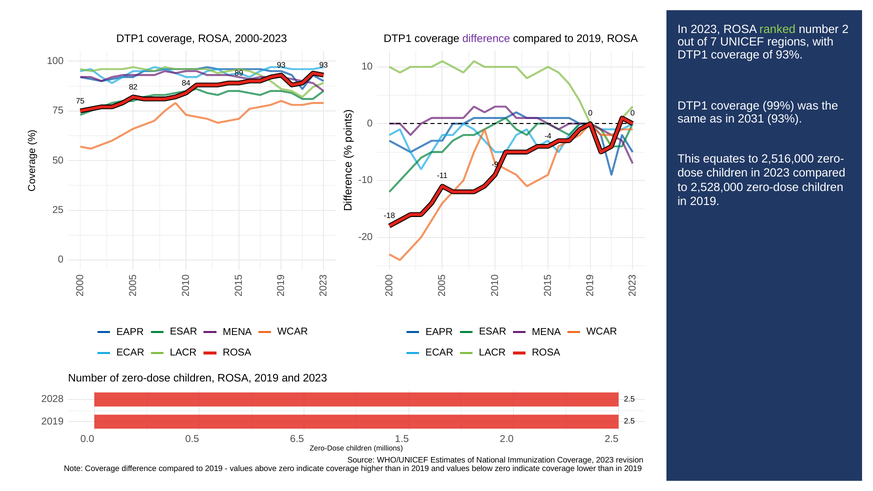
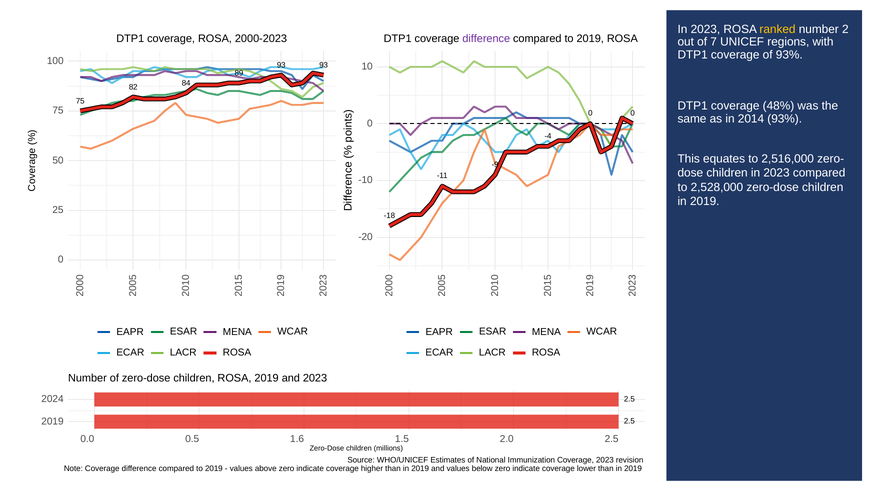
ranked colour: light green -> yellow
99%: 99% -> 48%
2031: 2031 -> 2014
2028: 2028 -> 2024
6.5: 6.5 -> 1.6
